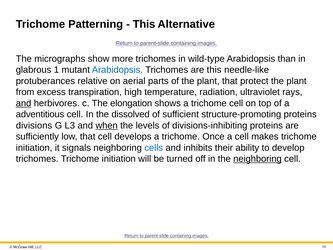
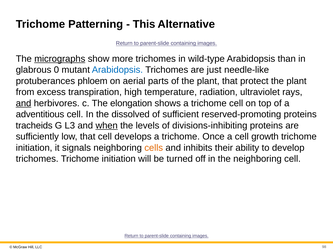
micrographs underline: none -> present
1: 1 -> 0
are this: this -> just
relative: relative -> phloem
structure-promoting: structure-promoting -> reserved-promoting
divisions: divisions -> tracheids
makes: makes -> growth
cells colour: blue -> orange
neighboring at (257, 159) underline: present -> none
